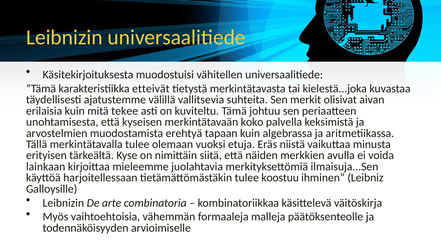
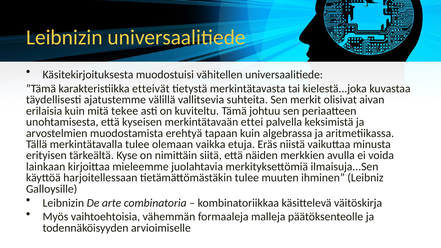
koko: koko -> ettei
vuoksi: vuoksi -> vaikka
koostuu: koostuu -> muuten
